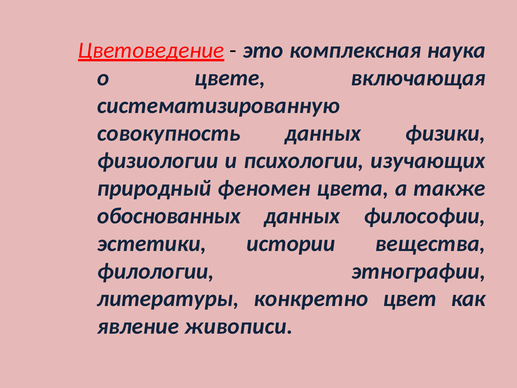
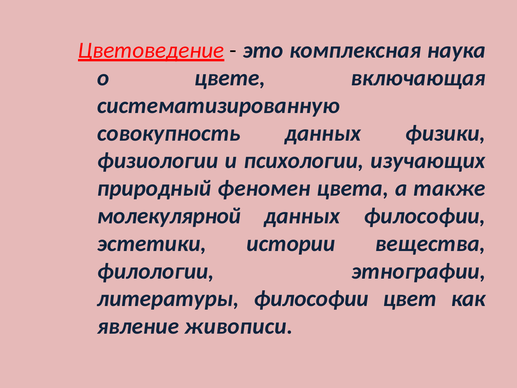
обоснованных: обоснованных -> молекулярной
литературы конкретно: конкретно -> философии
